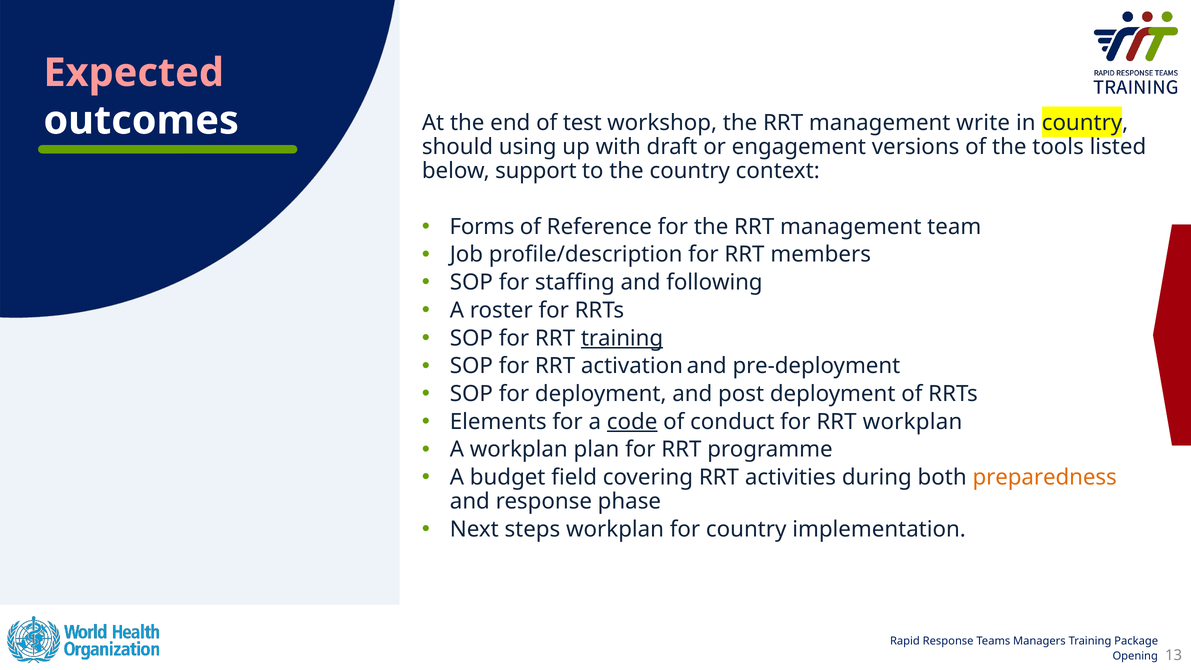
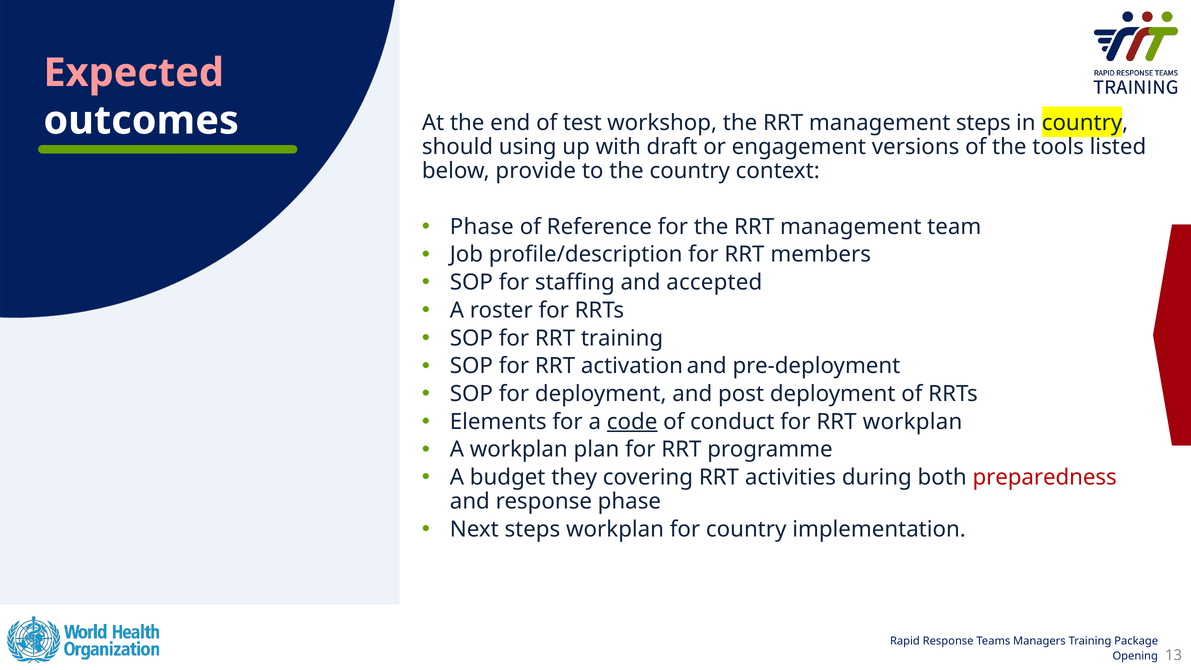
management write: write -> steps
support: support -> provide
Forms at (482, 227): Forms -> Phase
following: following -> accepted
training at (622, 338) underline: present -> none
field: field -> they
preparedness colour: orange -> red
